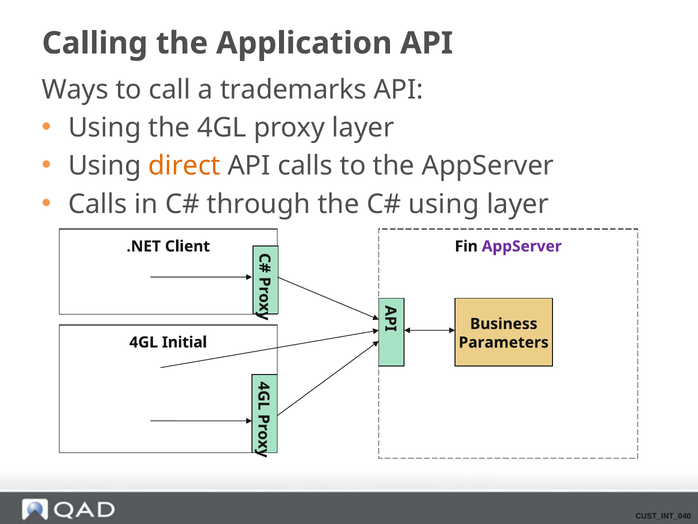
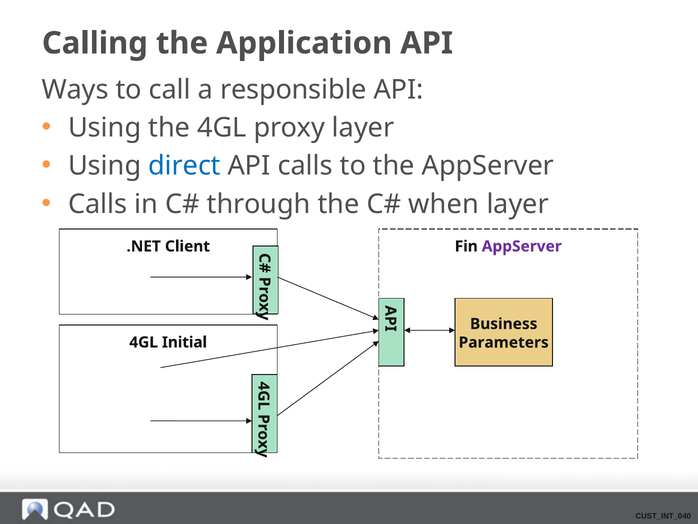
trademarks: trademarks -> responsible
direct colour: orange -> blue
using at (444, 204): using -> when
